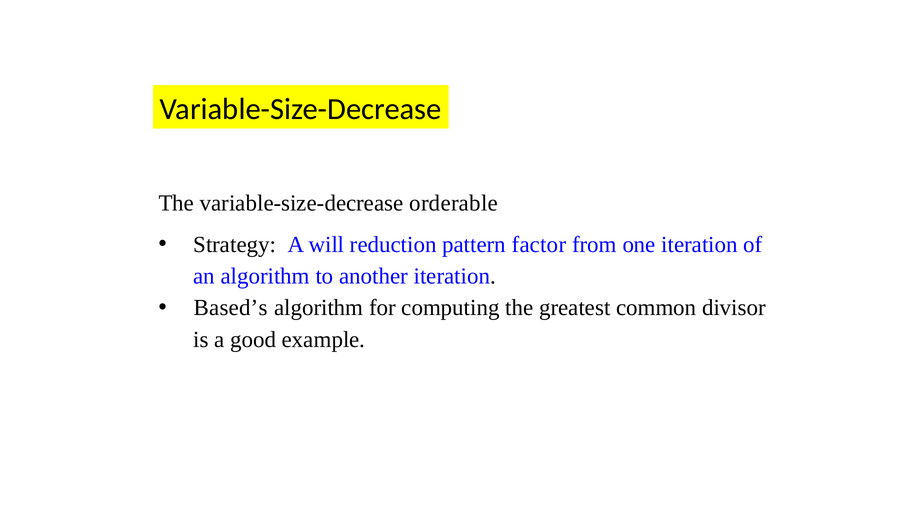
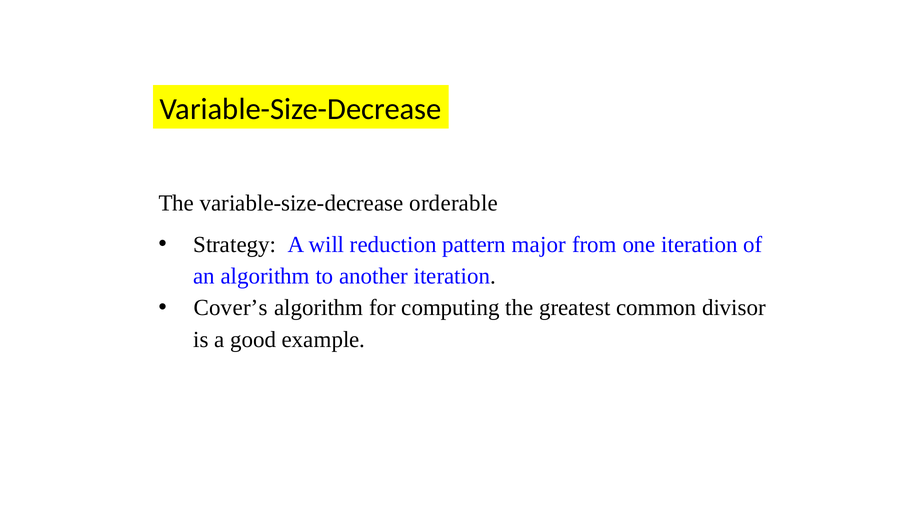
factor: factor -> major
Based’s: Based’s -> Cover’s
